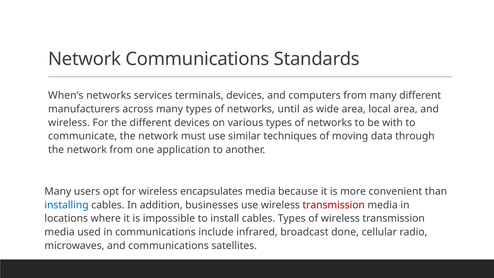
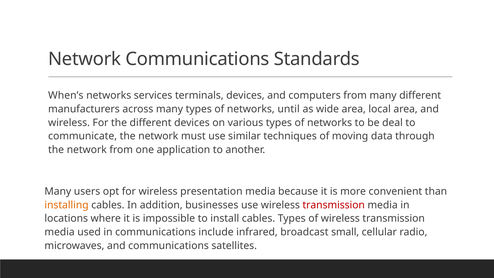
with: with -> deal
encapsulates: encapsulates -> presentation
installing colour: blue -> orange
done: done -> small
